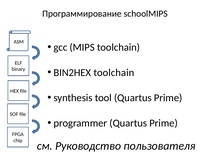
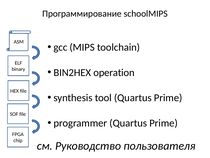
BIN2HEX toolchain: toolchain -> operation
